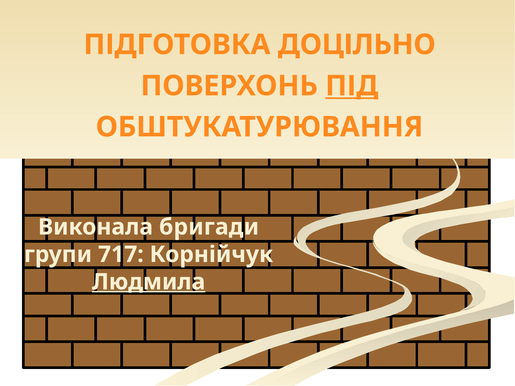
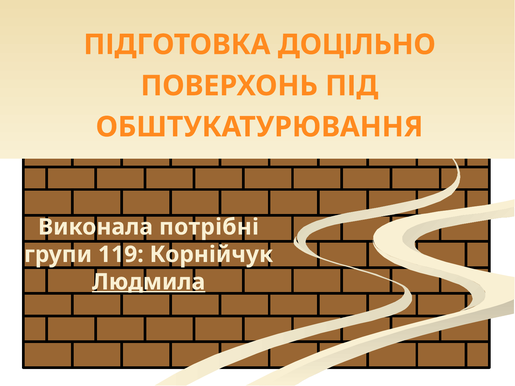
ПІД underline: present -> none
бригади: бригади -> потрібні
717: 717 -> 119
